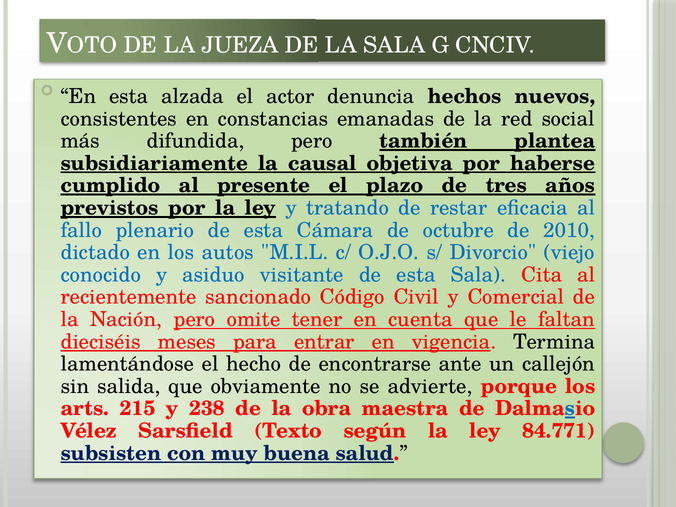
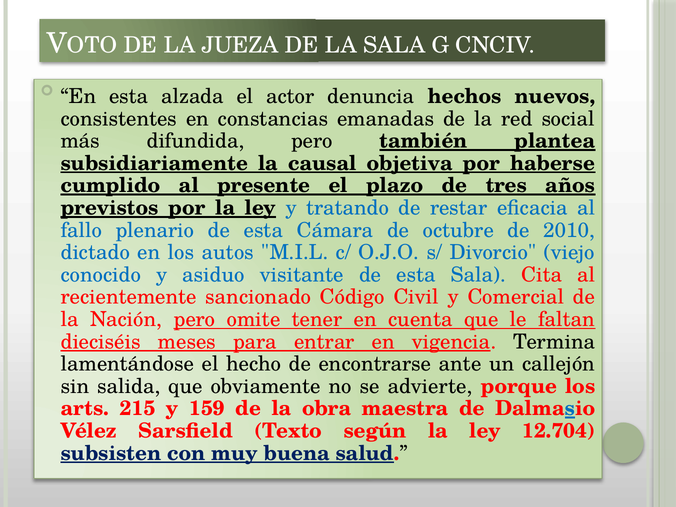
238: 238 -> 159
84.771: 84.771 -> 12.704
